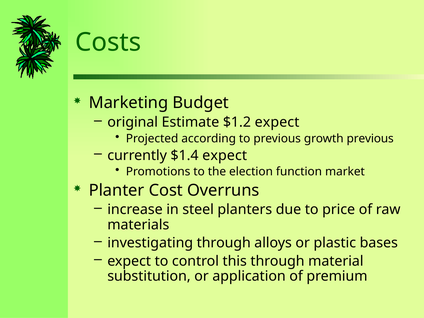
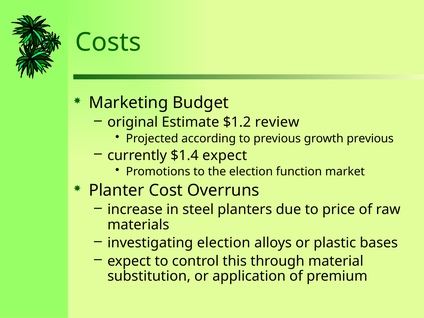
$1.2 expect: expect -> review
investigating through: through -> election
